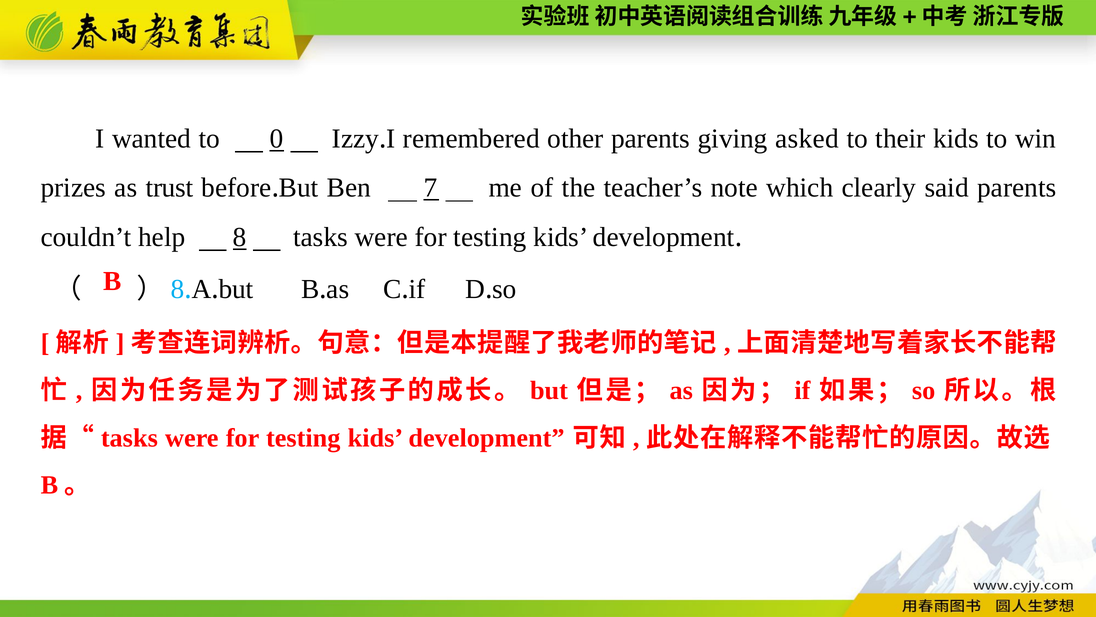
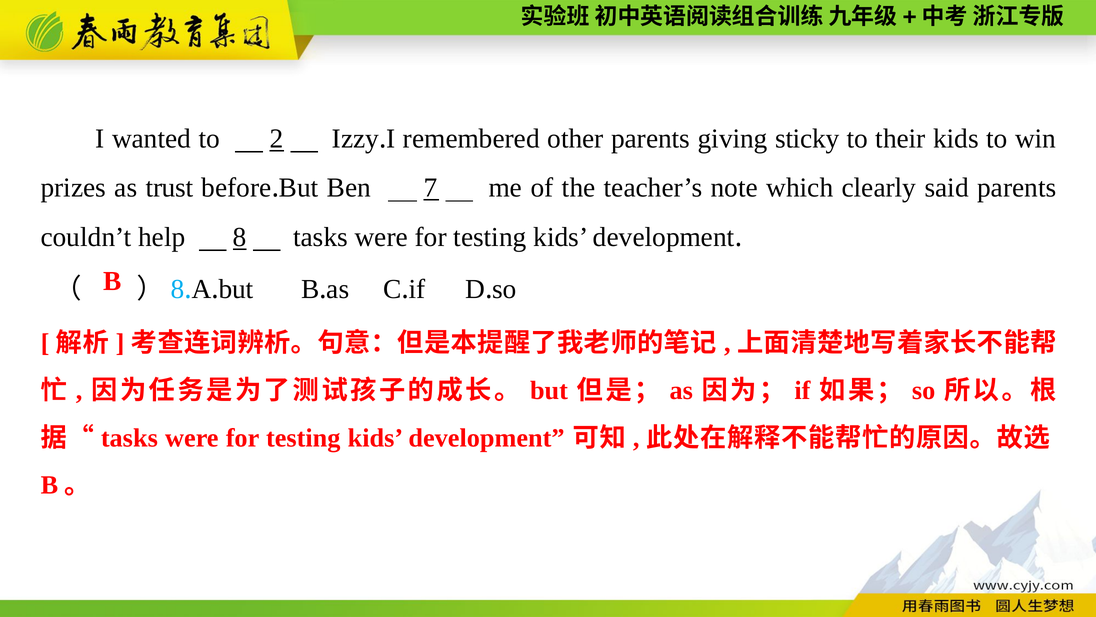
0: 0 -> 2
asked: asked -> sticky
